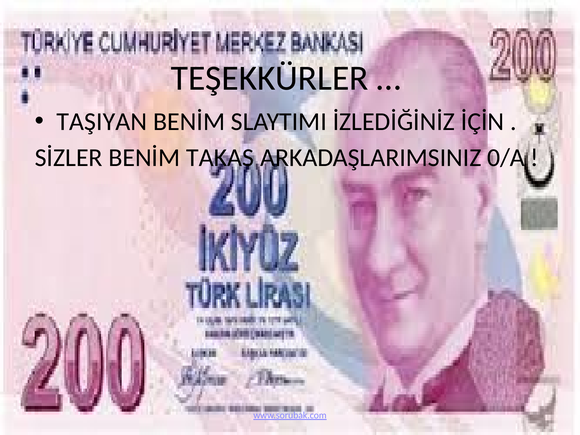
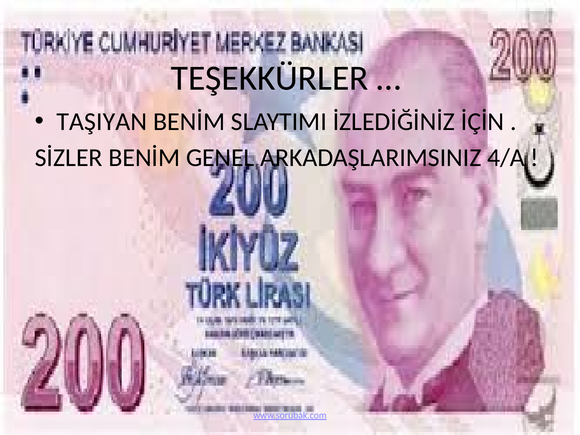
TAKAS: TAKAS -> GENEL
0/A: 0/A -> 4/A
